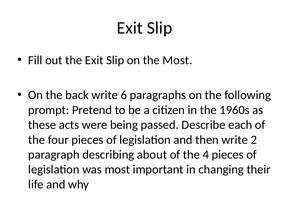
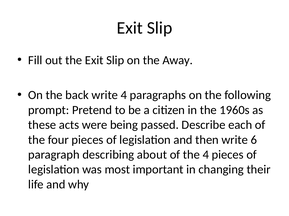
the Most: Most -> Away
write 6: 6 -> 4
2: 2 -> 6
